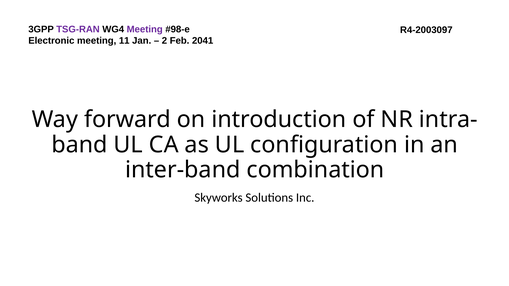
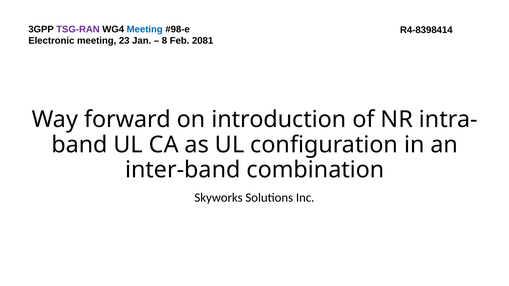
Meeting at (145, 29) colour: purple -> blue
R4-2003097: R4-2003097 -> R4-8398414
11: 11 -> 23
2: 2 -> 8
2041: 2041 -> 2081
